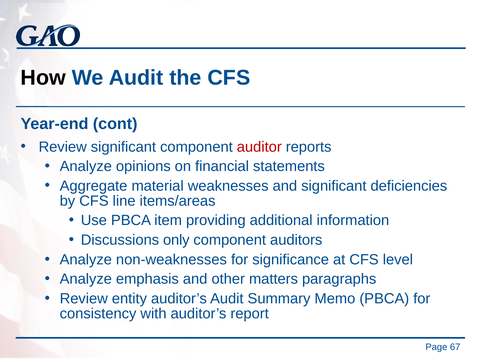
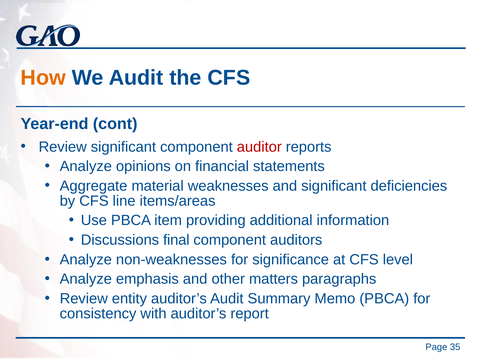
How colour: black -> orange
only: only -> final
67: 67 -> 35
